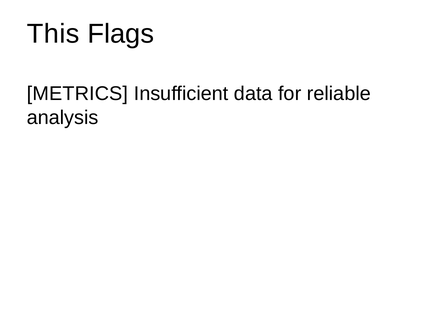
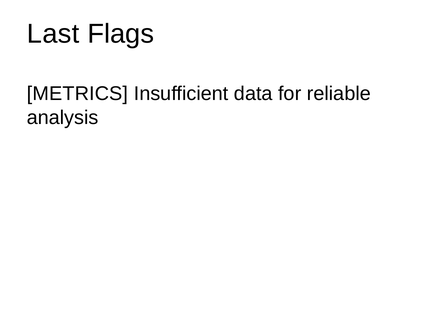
This: This -> Last
